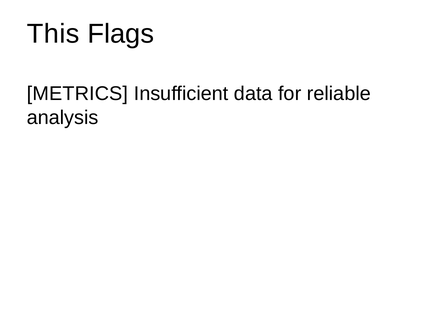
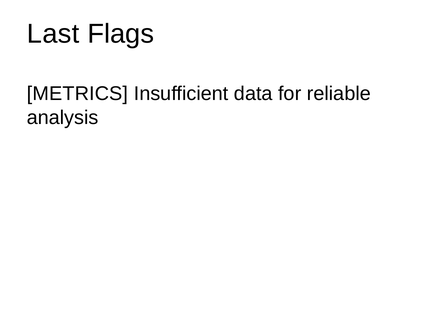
This: This -> Last
